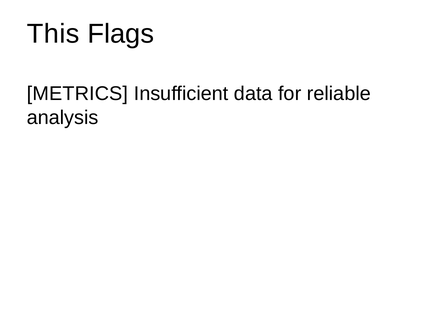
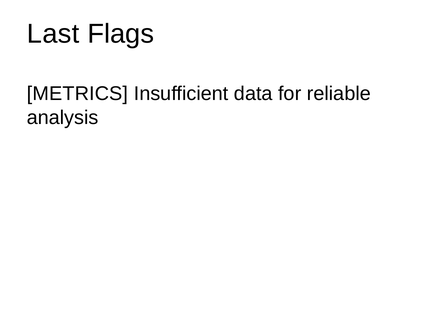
This: This -> Last
